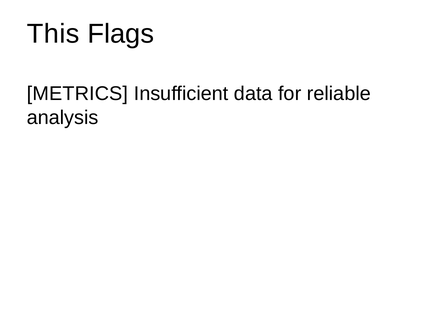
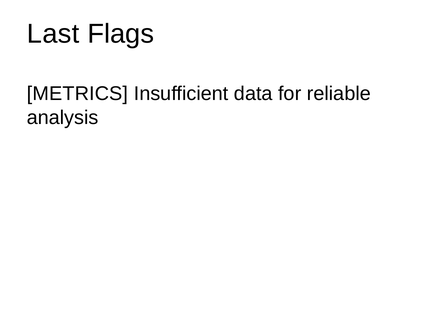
This: This -> Last
